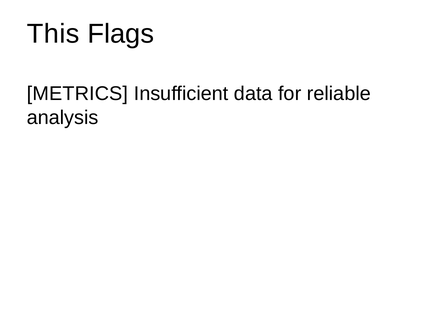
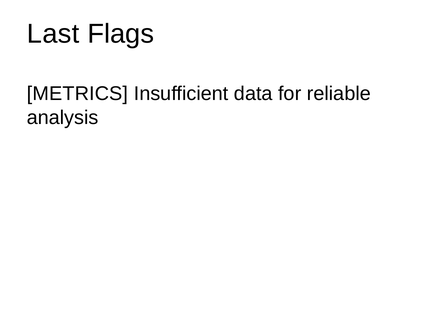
This: This -> Last
